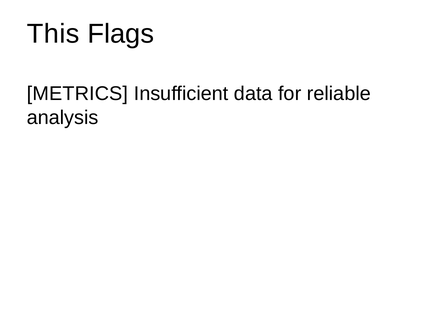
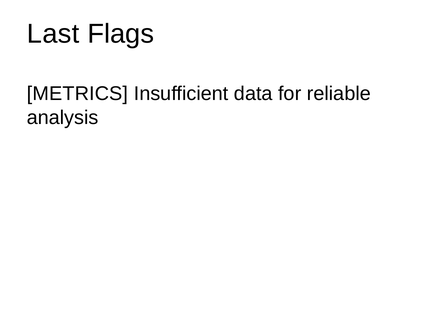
This: This -> Last
